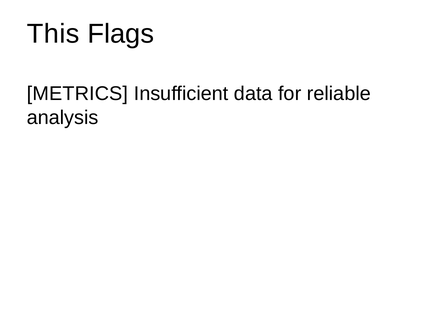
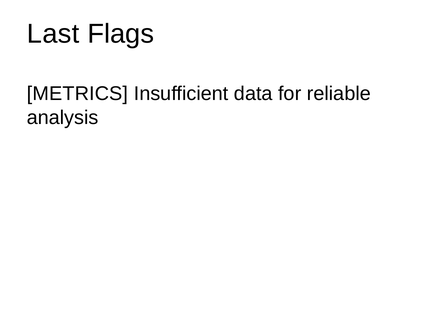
This: This -> Last
